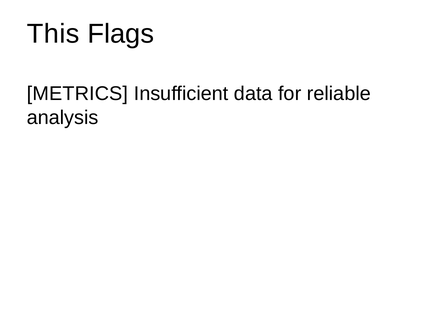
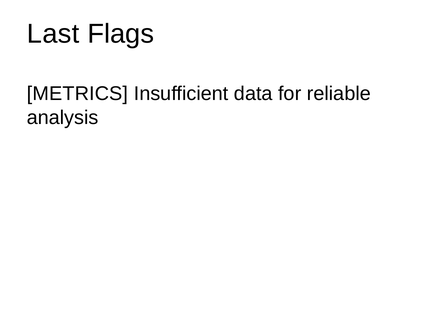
This: This -> Last
